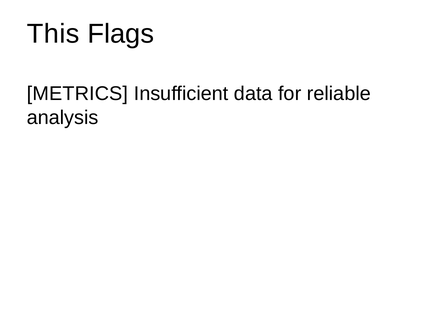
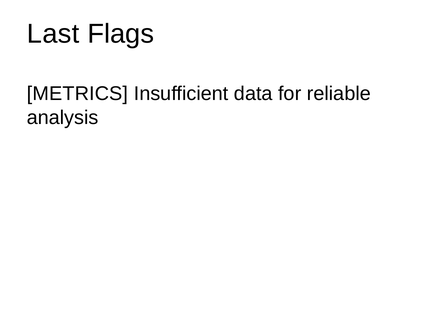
This: This -> Last
